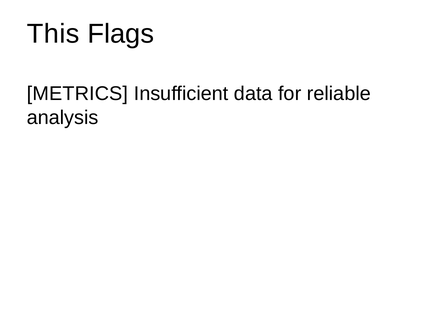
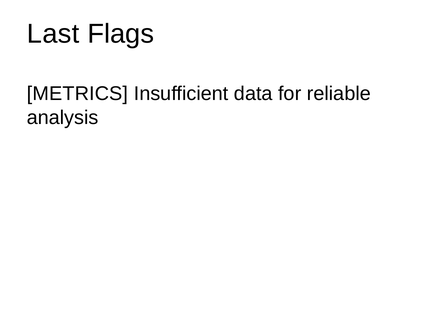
This: This -> Last
